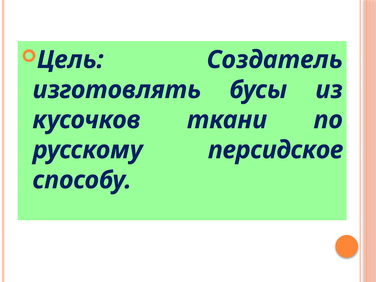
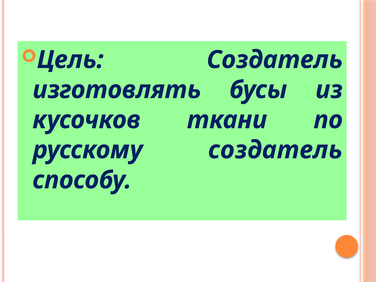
русскому персидское: персидское -> создатель
